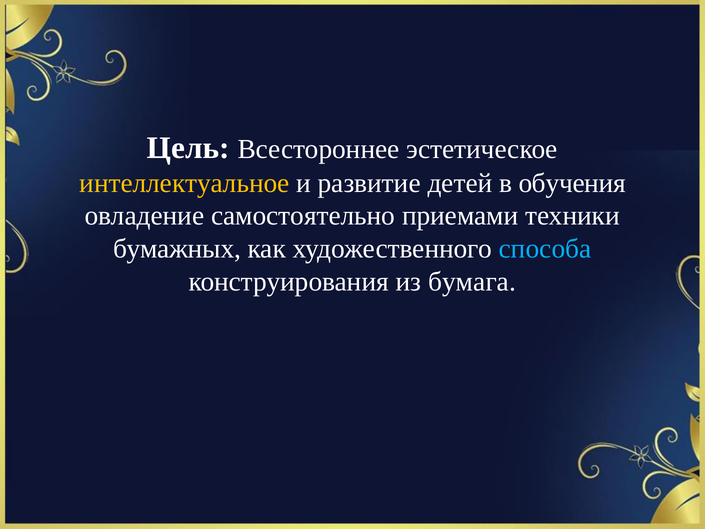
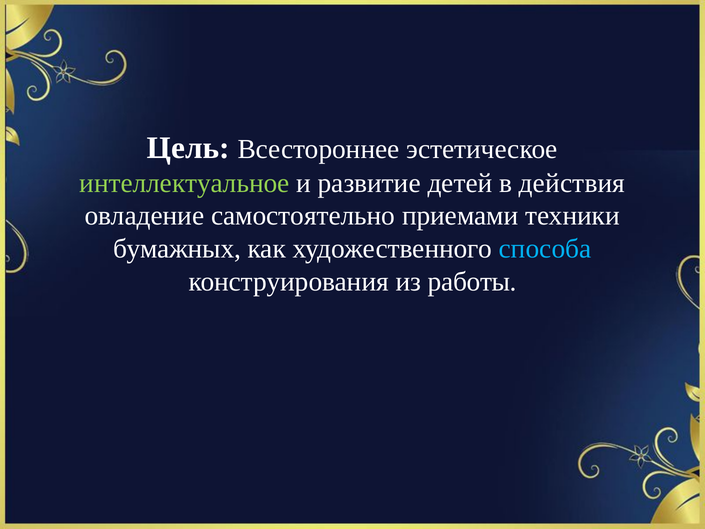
интеллектуальное colour: yellow -> light green
обучения: обучения -> действия
бумага: бумага -> работы
